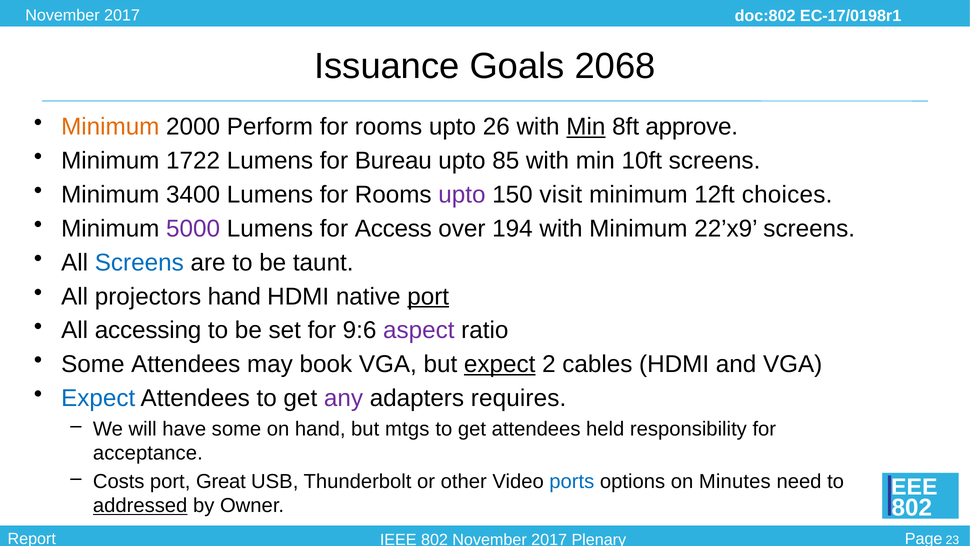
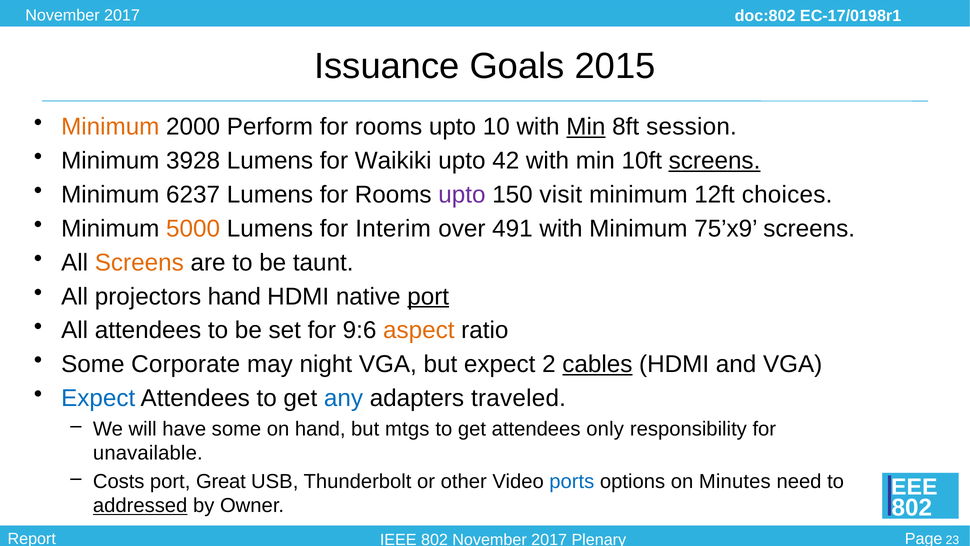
2068: 2068 -> 2015
26: 26 -> 10
approve: approve -> session
1722: 1722 -> 3928
Bureau: Bureau -> Waikiki
85: 85 -> 42
screens at (715, 161) underline: none -> present
3400: 3400 -> 6237
5000 colour: purple -> orange
Access: Access -> Interim
194: 194 -> 491
22’x9: 22’x9 -> 75’x9
Screens at (139, 262) colour: blue -> orange
All accessing: accessing -> attendees
aspect colour: purple -> orange
Some Attendees: Attendees -> Corporate
book: book -> night
expect at (500, 364) underline: present -> none
cables underline: none -> present
any colour: purple -> blue
requires: requires -> traveled
held: held -> only
acceptance: acceptance -> unavailable
